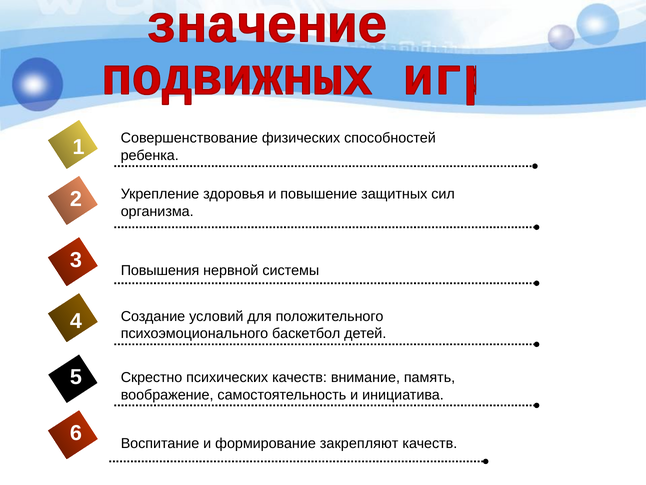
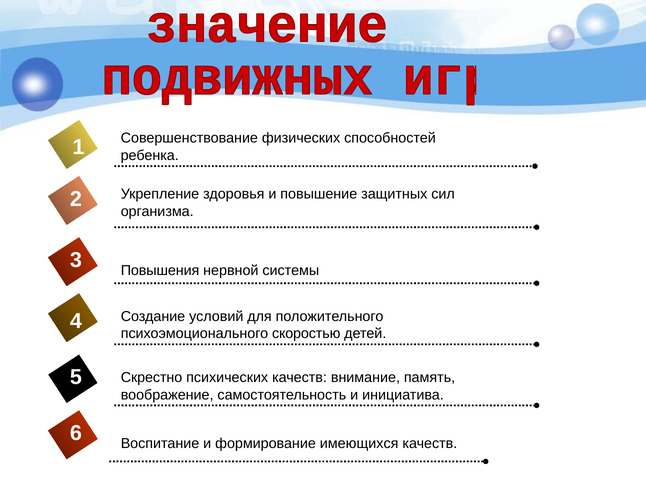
баскетбол: баскетбол -> скоростью
закрепляют: закрепляют -> имеющихся
